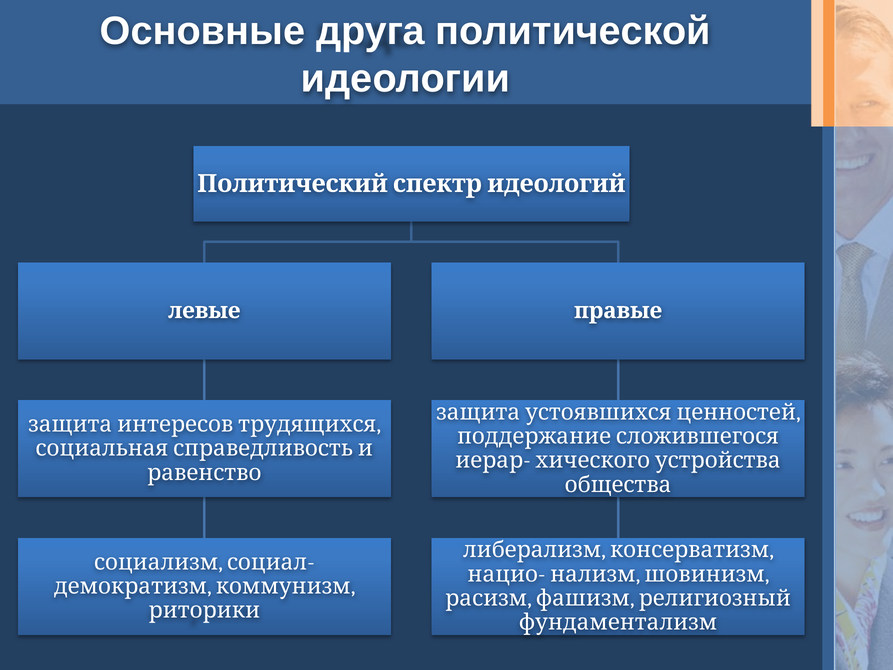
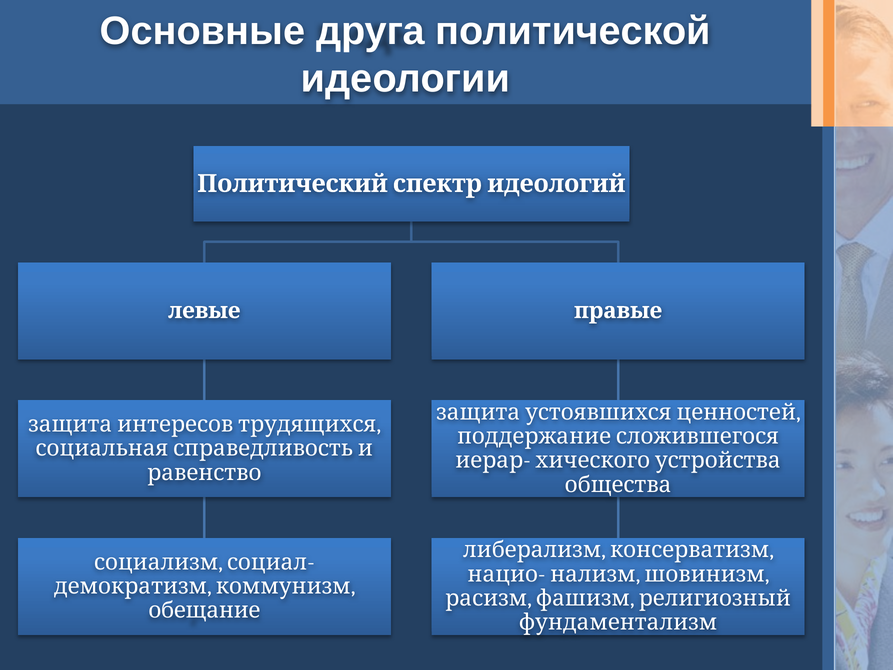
риторики: риторики -> обещание
